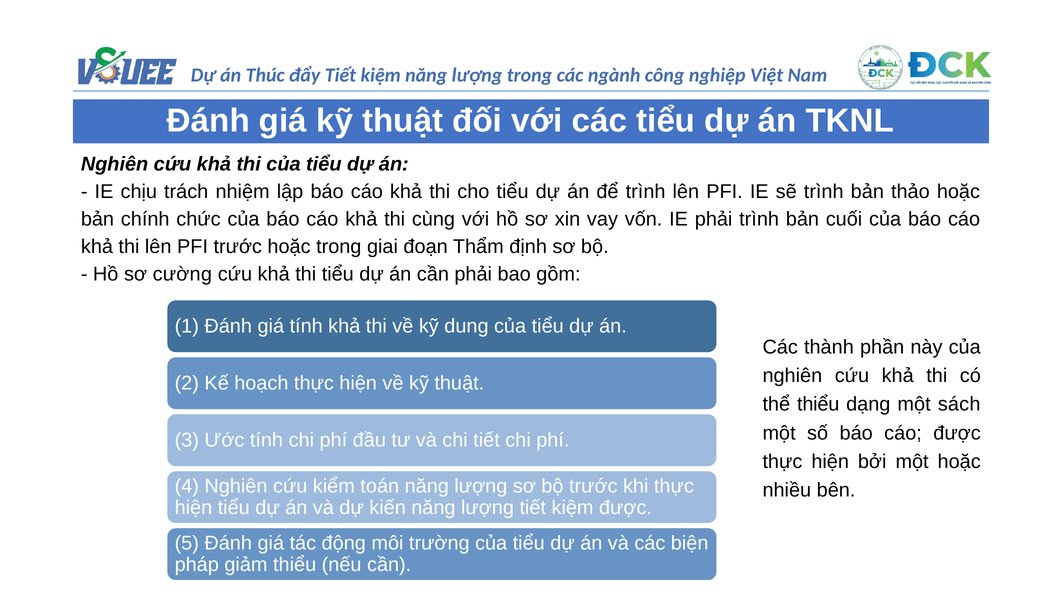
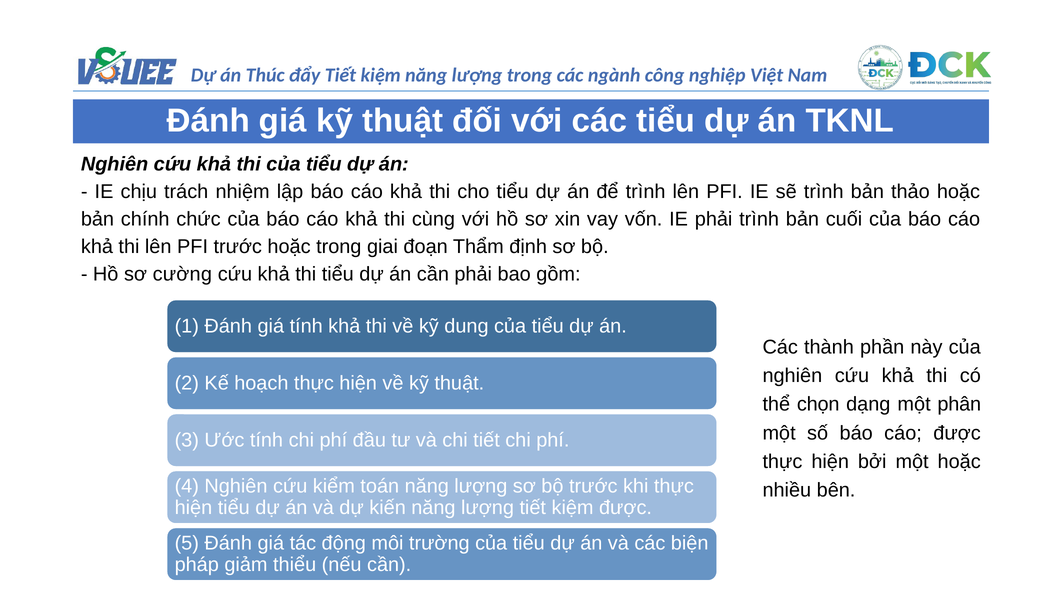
thể thiểu: thiểu -> chọn
sách: sách -> phân
